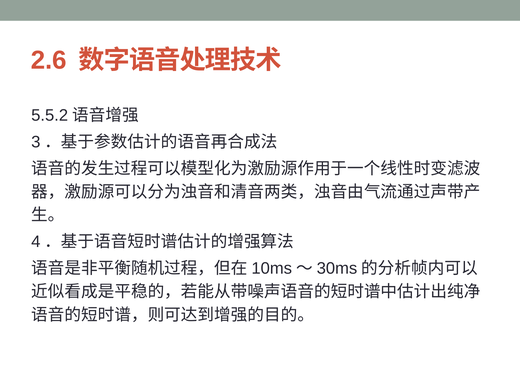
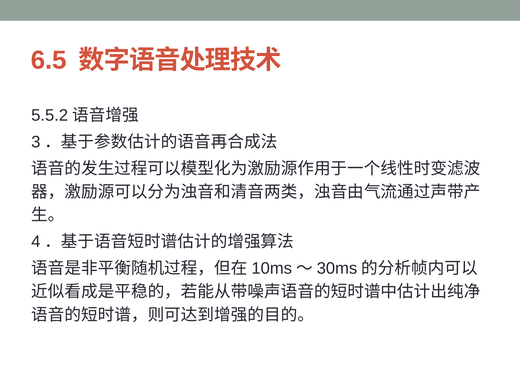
2.6: 2.6 -> 6.5
